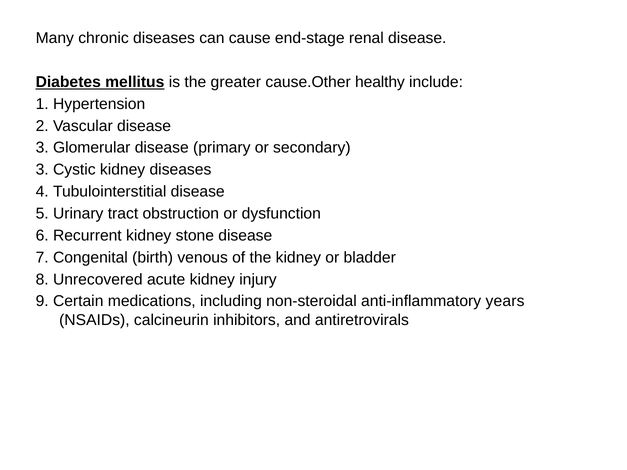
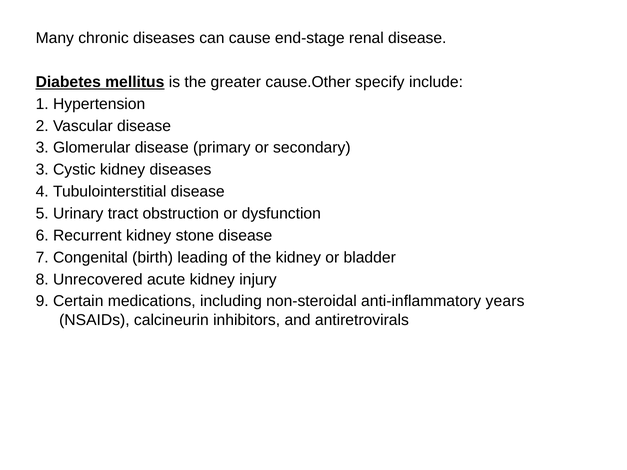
healthy: healthy -> specify
venous: venous -> leading
